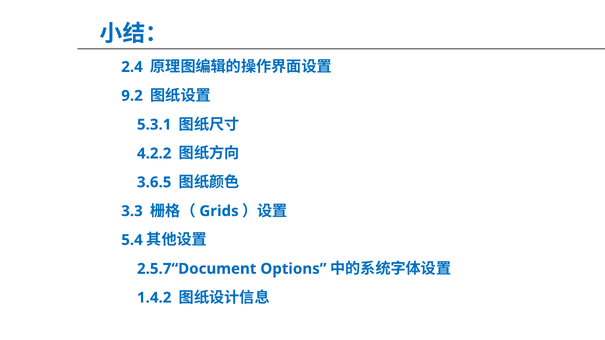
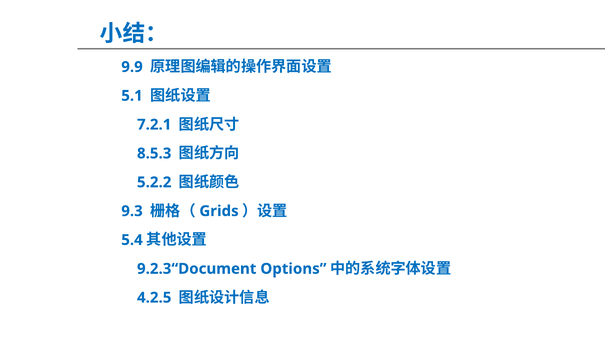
2.4: 2.4 -> 9.9
9.2: 9.2 -> 5.1
5.3.1: 5.3.1 -> 7.2.1
4.2.2: 4.2.2 -> 8.5.3
3.6.5: 3.6.5 -> 5.2.2
3.3: 3.3 -> 9.3
2.5.7“Document: 2.5.7“Document -> 9.2.3“Document
1.4.2: 1.4.2 -> 4.2.5
